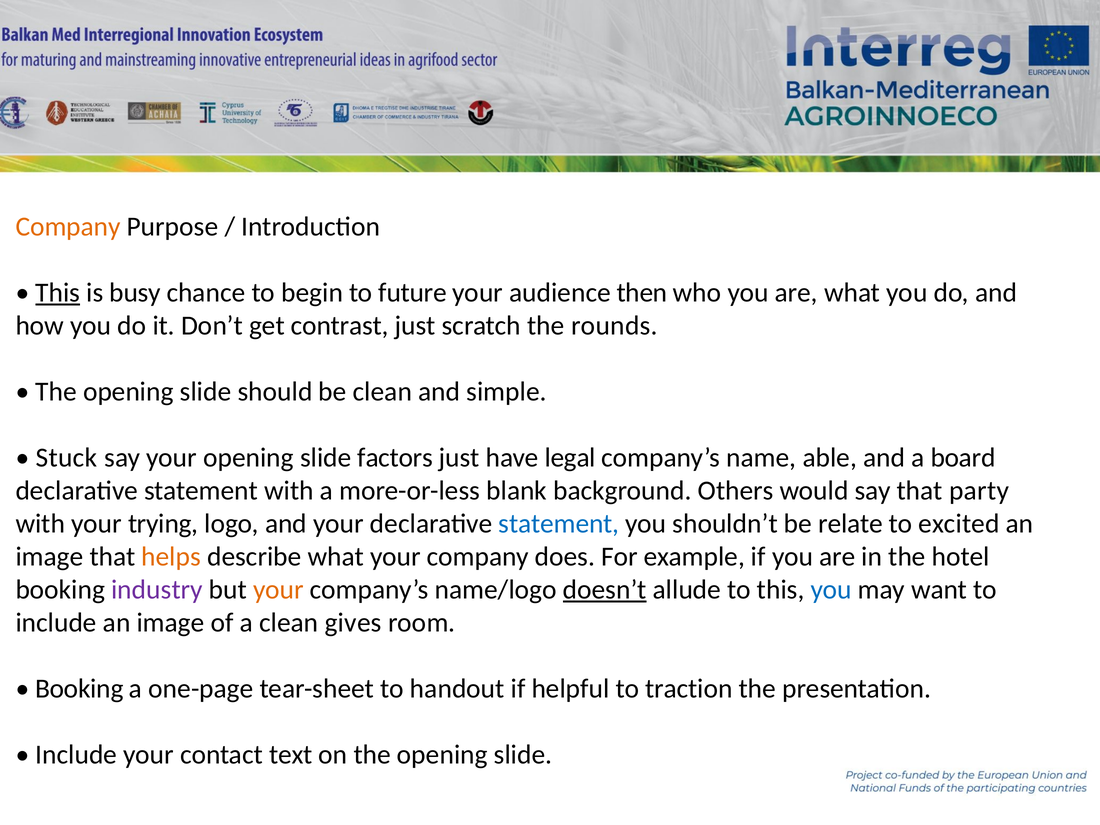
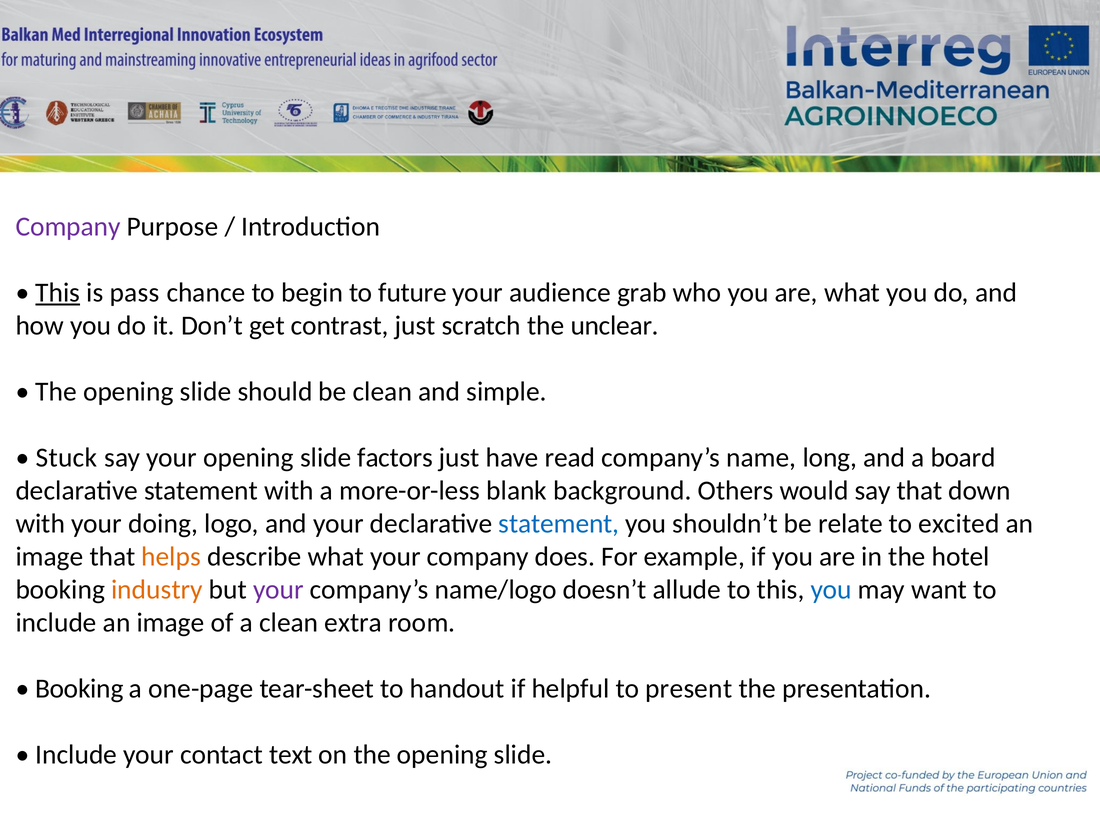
Company at (68, 227) colour: orange -> purple
busy: busy -> pass
then: then -> grab
rounds: rounds -> unclear
legal: legal -> read
able: able -> long
party: party -> down
trying: trying -> doing
industry colour: purple -> orange
your at (278, 590) colour: orange -> purple
doesn’t underline: present -> none
gives: gives -> extra
traction: traction -> present
